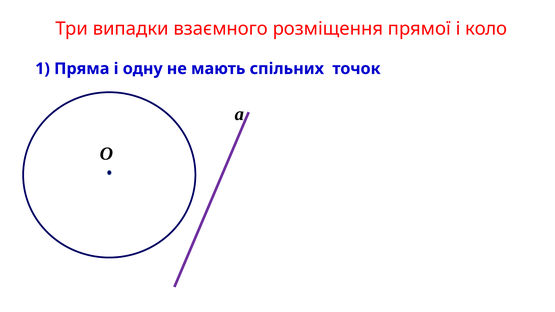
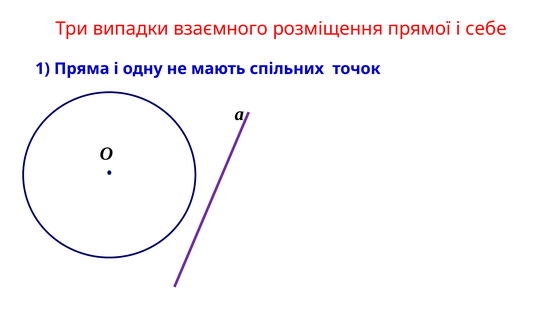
коло: коло -> себе
